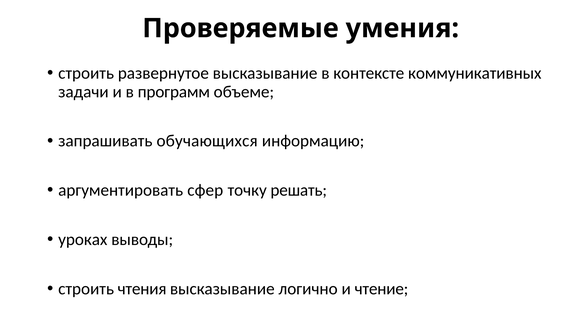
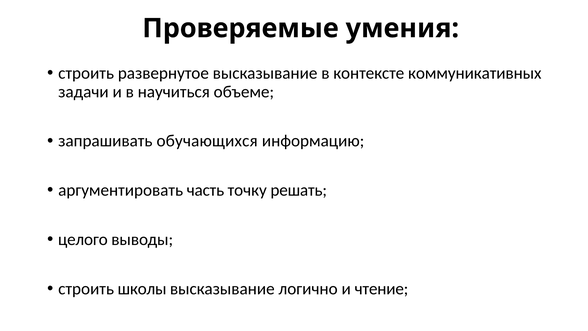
программ: программ -> научиться
сфер: сфер -> часть
уроках: уроках -> целого
чтения: чтения -> школы
